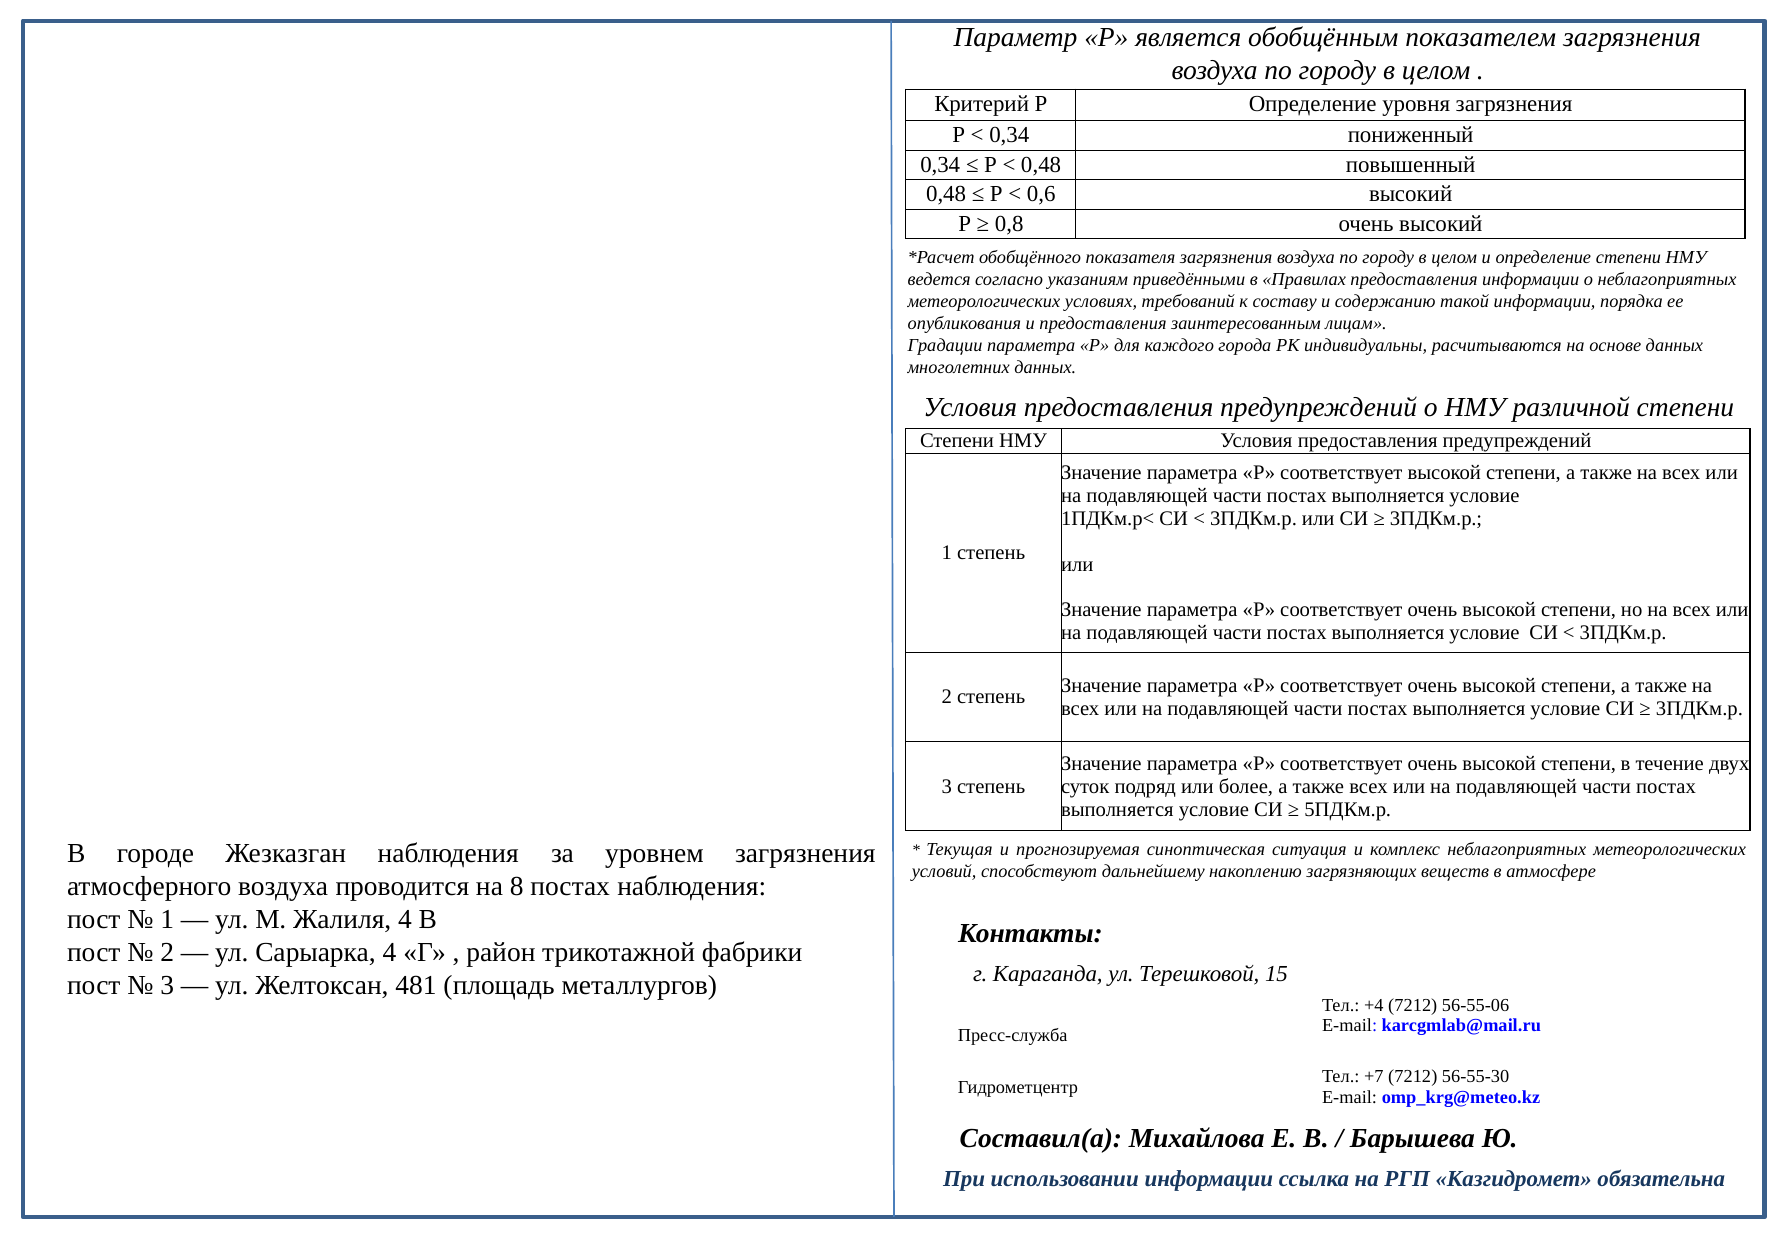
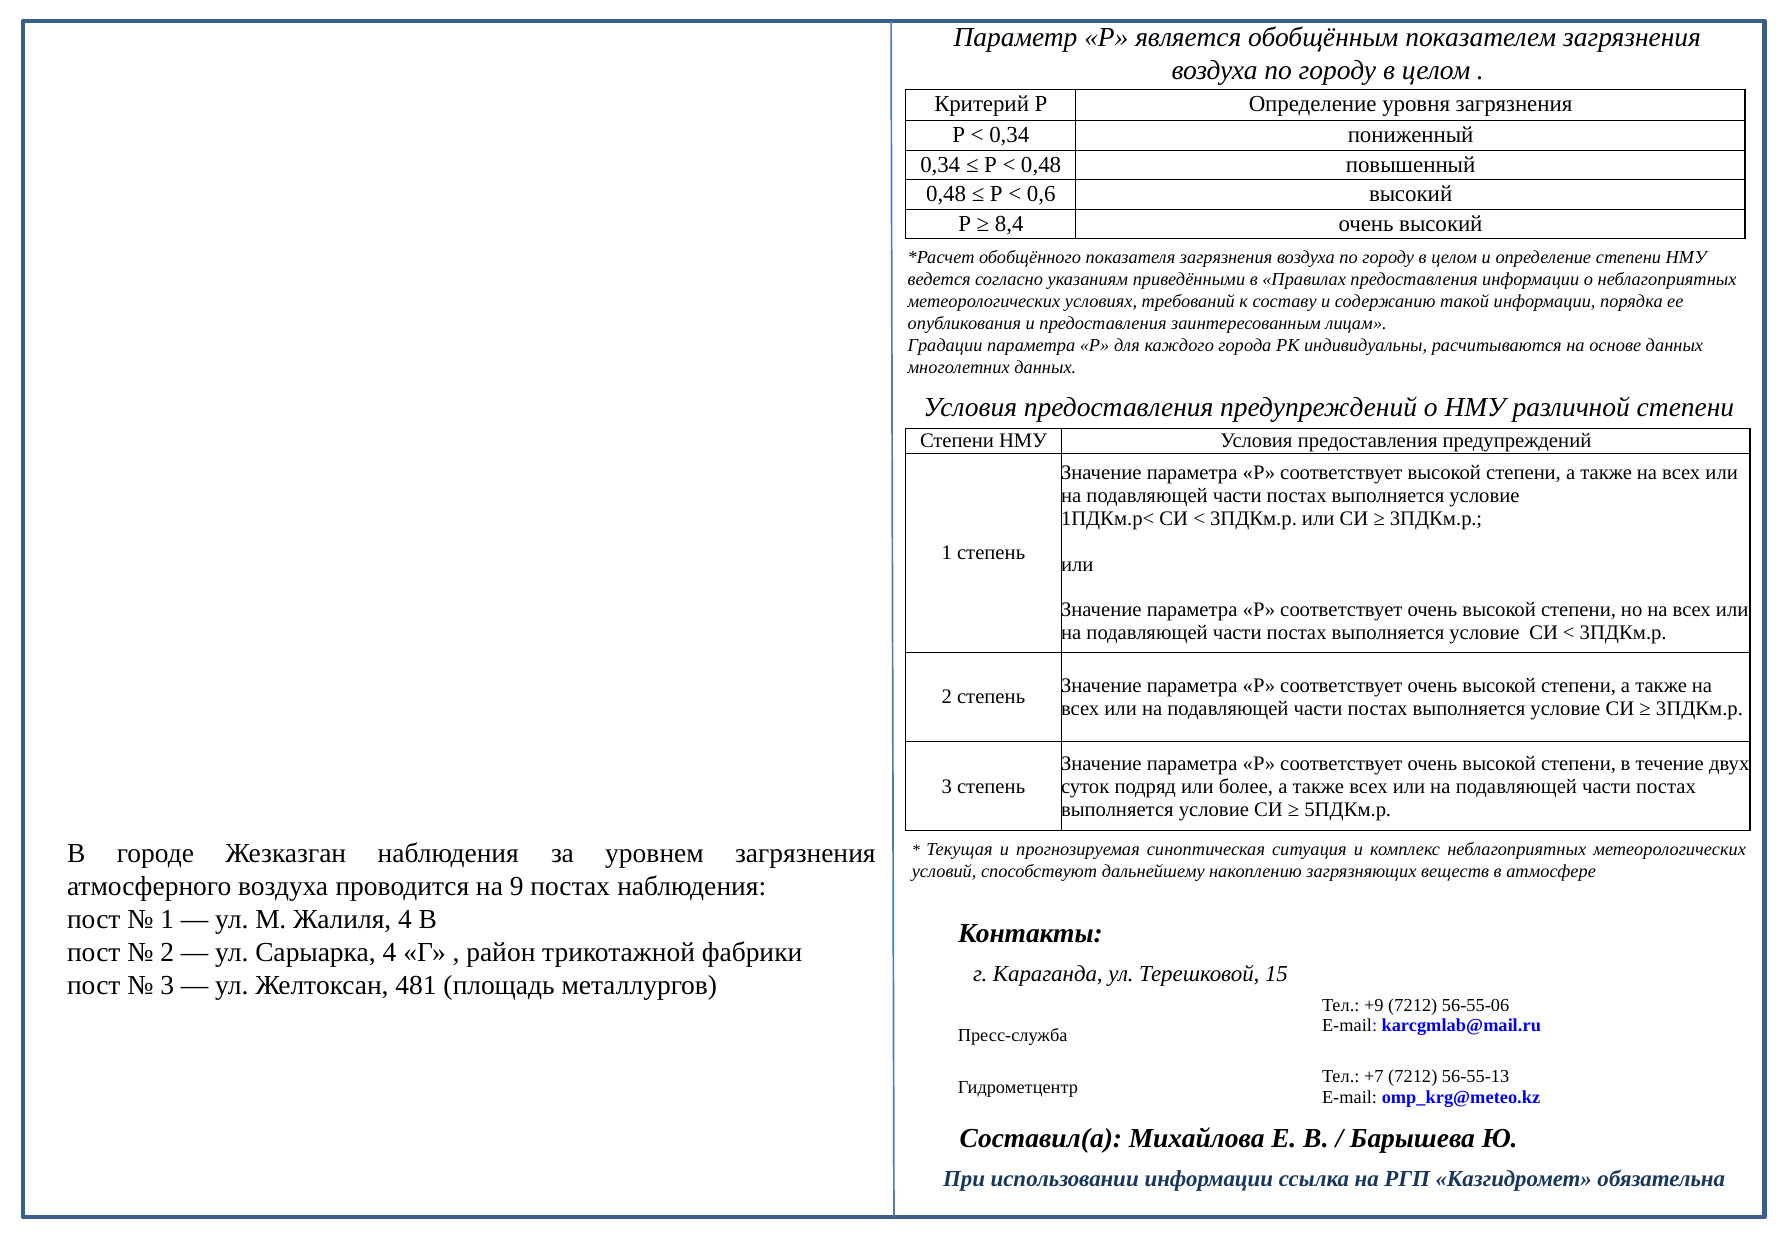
0,8: 0,8 -> 8,4
8: 8 -> 9
+4: +4 -> +9
56-55-30: 56-55-30 -> 56-55-13
